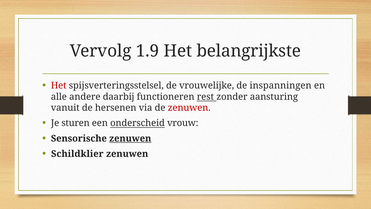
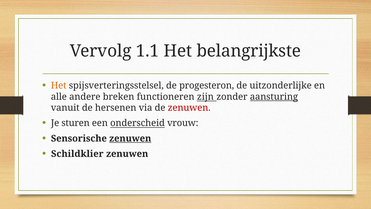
1.9: 1.9 -> 1.1
Het at (59, 85) colour: red -> orange
vrouwelijke: vrouwelijke -> progesteron
inspanningen: inspanningen -> uitzonderlijke
daarbij: daarbij -> breken
rest: rest -> zijn
aansturing underline: none -> present
